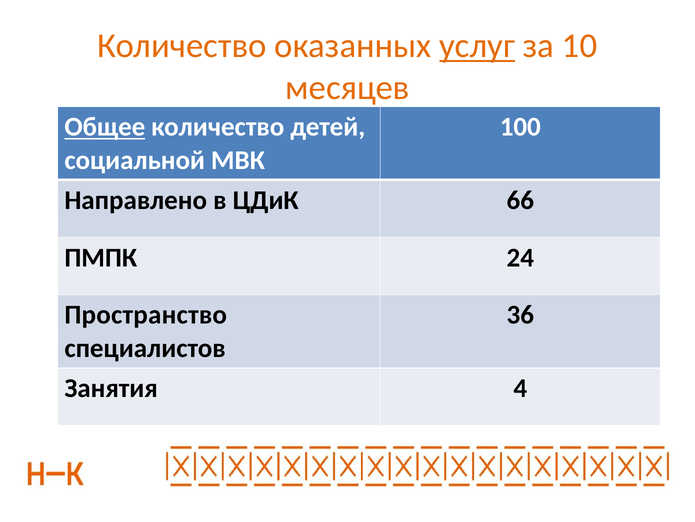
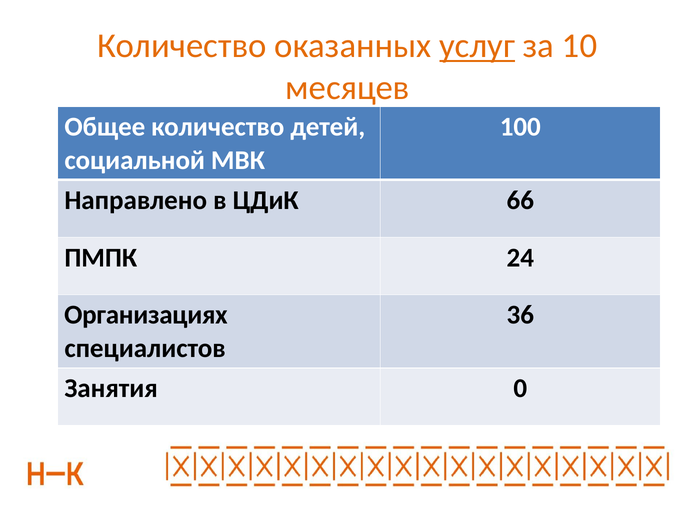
Общее underline: present -> none
Пространство: Пространство -> Организациях
4: 4 -> 0
